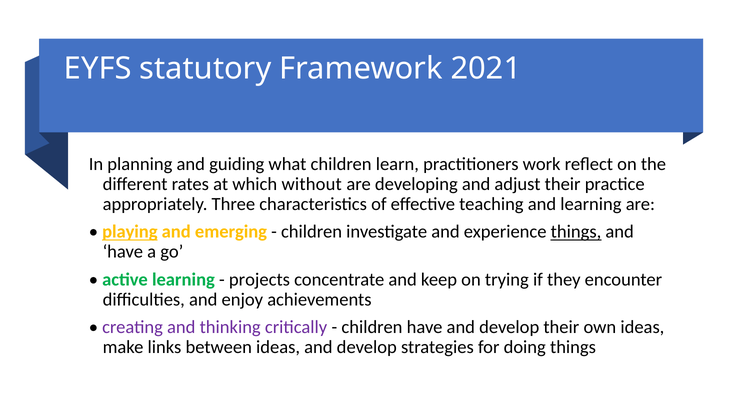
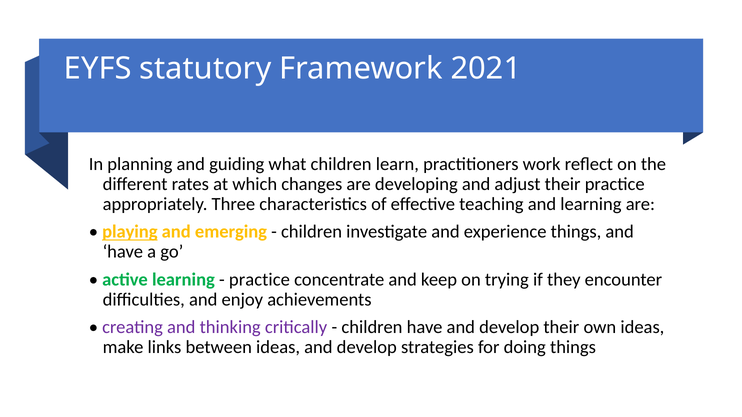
without: without -> changes
things at (576, 232) underline: present -> none
projects at (259, 280): projects -> practice
